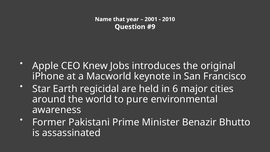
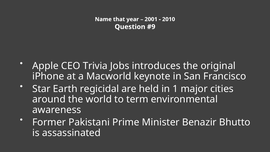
Knew: Knew -> Trivia
6: 6 -> 1
pure: pure -> term
